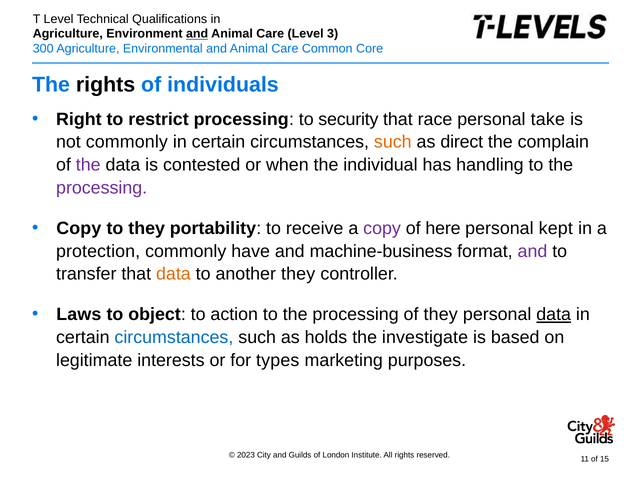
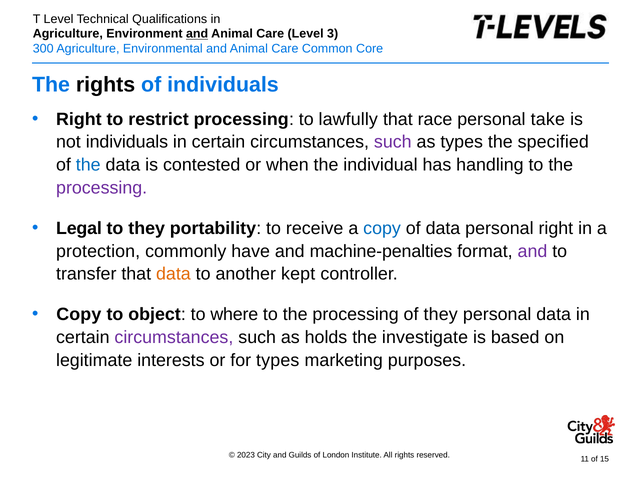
security: security -> lawfully
not commonly: commonly -> individuals
such at (393, 142) colour: orange -> purple
as direct: direct -> types
complain: complain -> specified
the at (88, 165) colour: purple -> blue
Copy at (79, 229): Copy -> Legal
copy at (382, 229) colour: purple -> blue
of here: here -> data
personal kept: kept -> right
machine-business: machine-business -> machine-penalties
another they: they -> kept
Laws at (79, 315): Laws -> Copy
action: action -> where
data at (554, 315) underline: present -> none
circumstances at (174, 338) colour: blue -> purple
